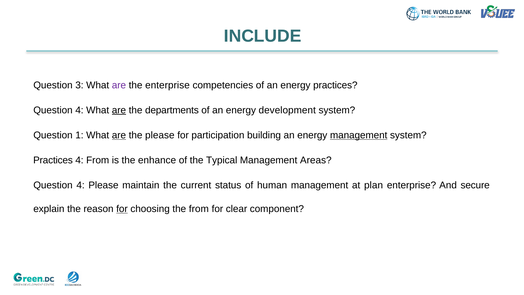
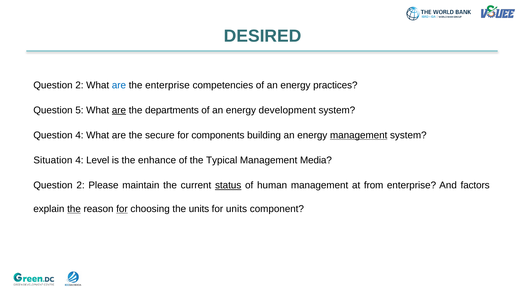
INCLUDE: INCLUDE -> DESIRED
3 at (79, 85): 3 -> 2
are at (119, 85) colour: purple -> blue
4 at (79, 110): 4 -> 5
Question 1: 1 -> 4
are at (119, 135) underline: present -> none
the please: please -> secure
participation: participation -> components
Practices at (53, 160): Practices -> Situation
4 From: From -> Level
Areas: Areas -> Media
4 at (81, 185): 4 -> 2
status underline: none -> present
plan: plan -> from
secure: secure -> factors
the at (74, 209) underline: none -> present
the from: from -> units
for clear: clear -> units
